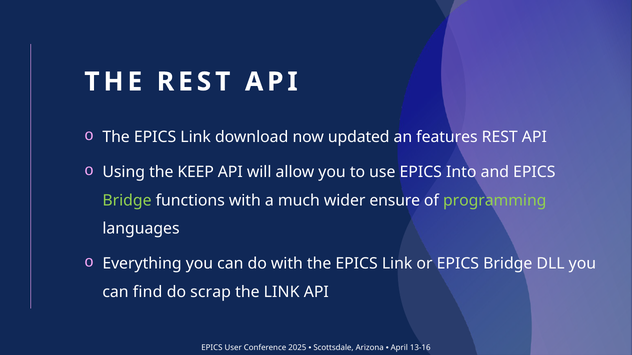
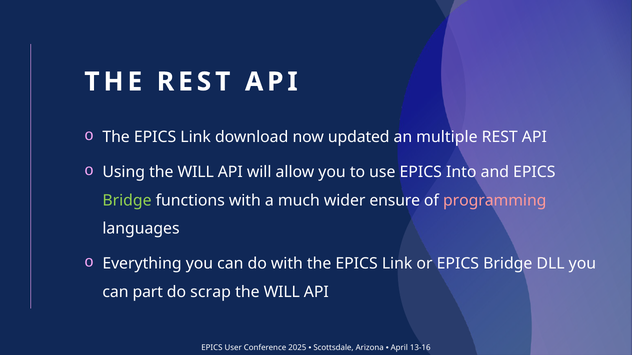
features: features -> multiple
Using the KEEP: KEEP -> WILL
programming colour: light green -> pink
find: find -> part
LINK at (282, 293): LINK -> WILL
